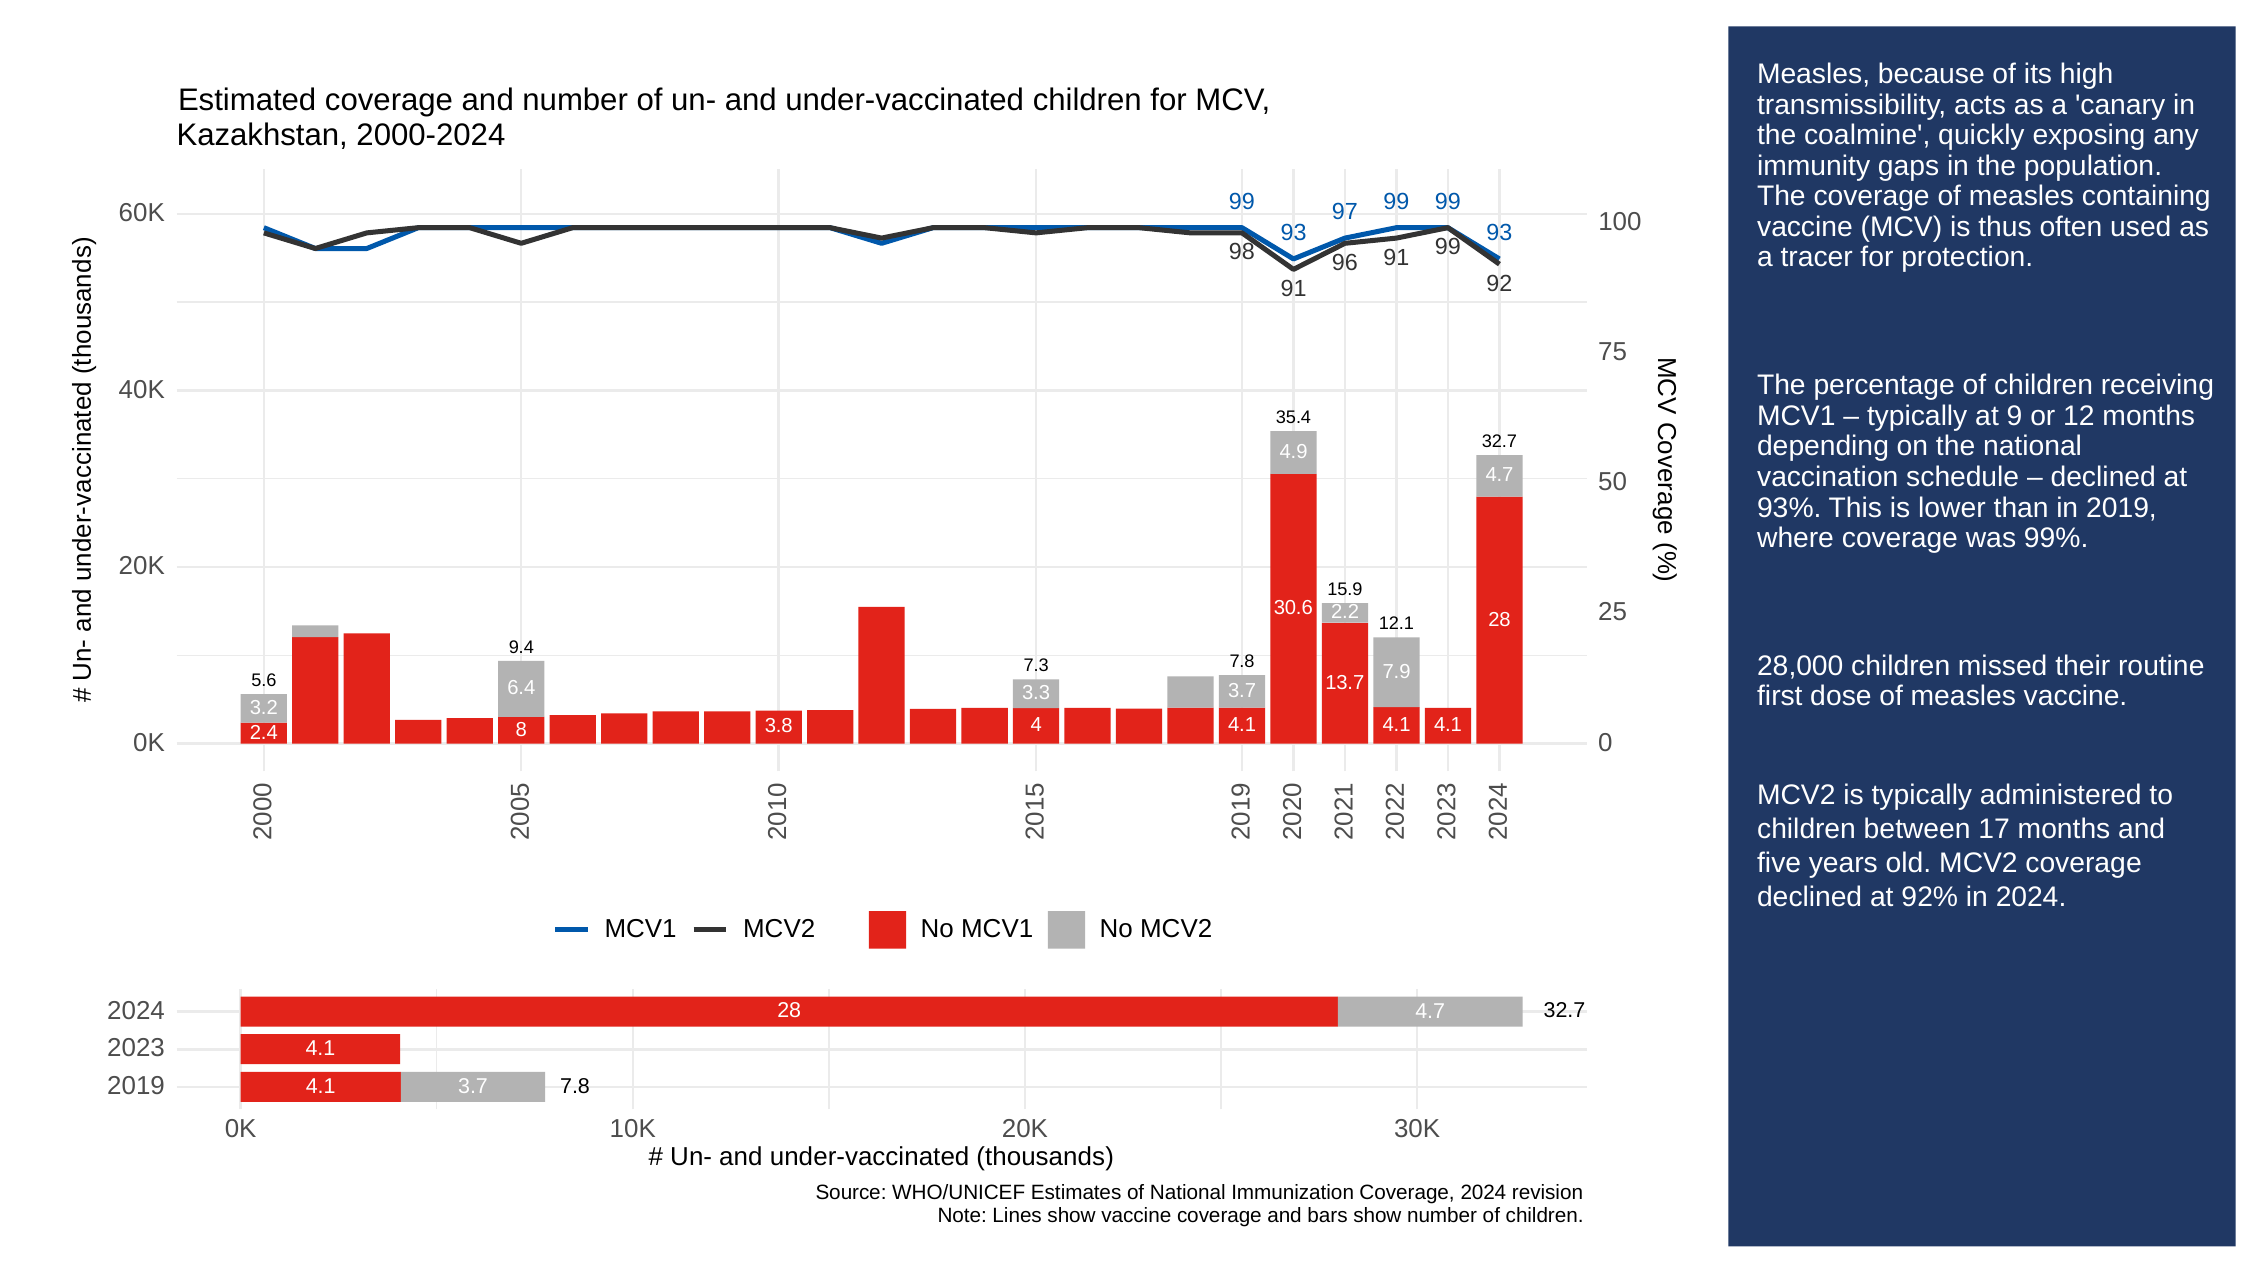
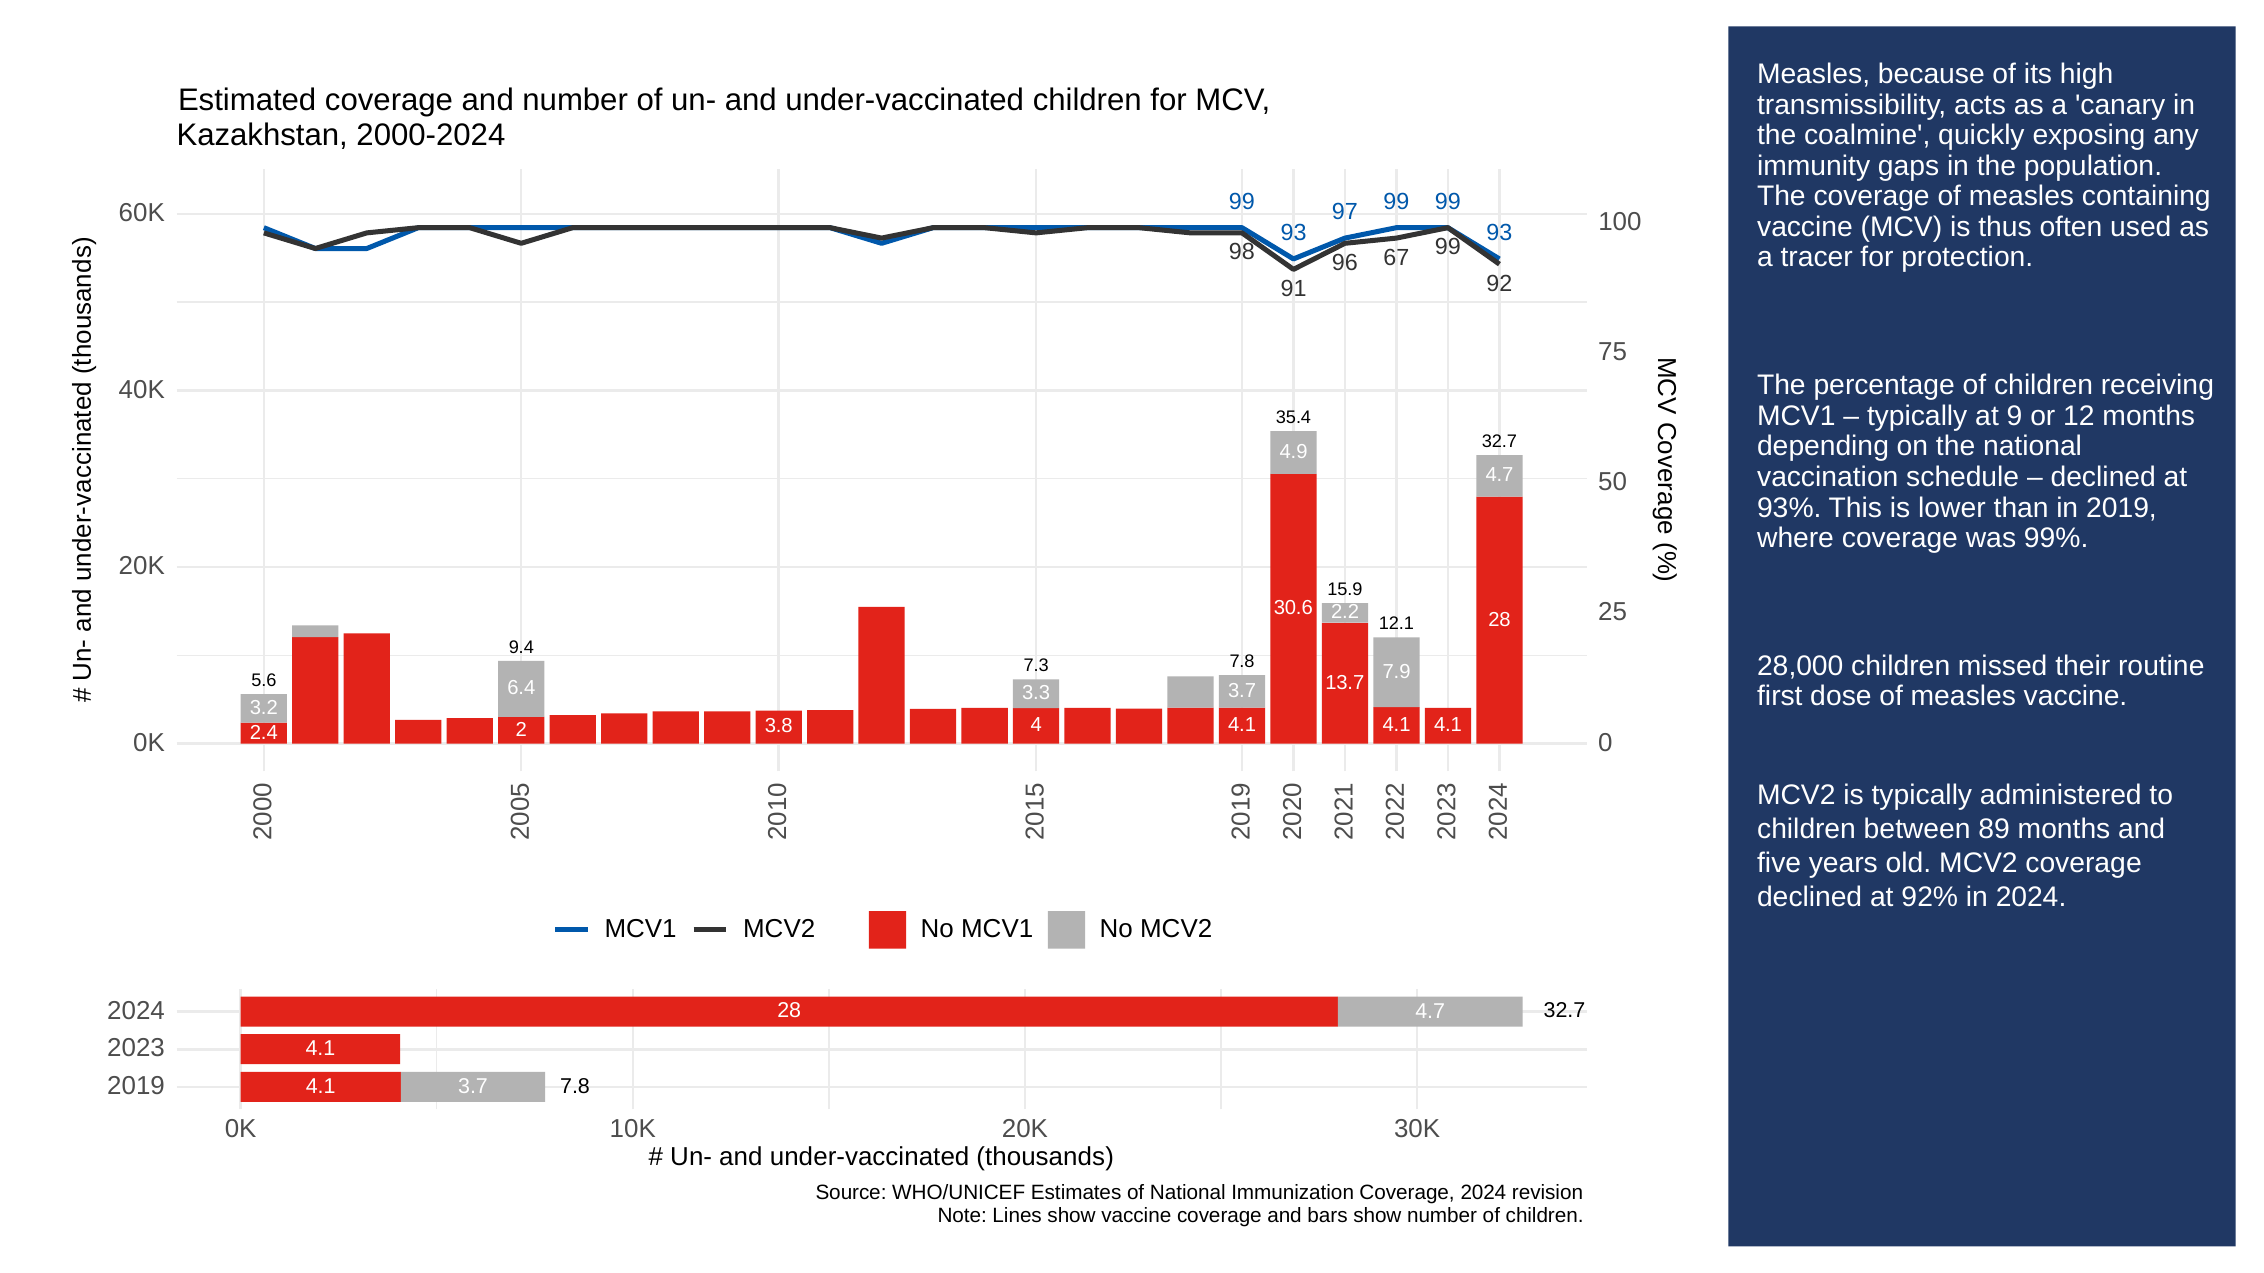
96 91: 91 -> 67
2.4 8: 8 -> 2
17: 17 -> 89
